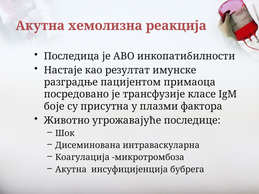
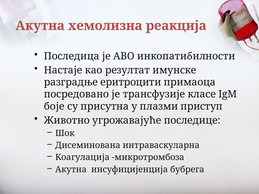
пацијентом: пацијентом -> еритроцити
фактора: фактора -> приступ
